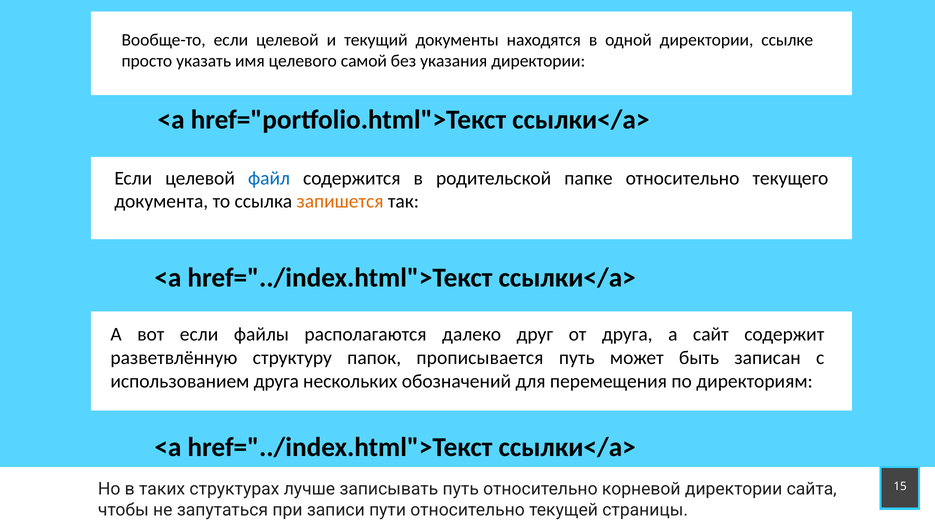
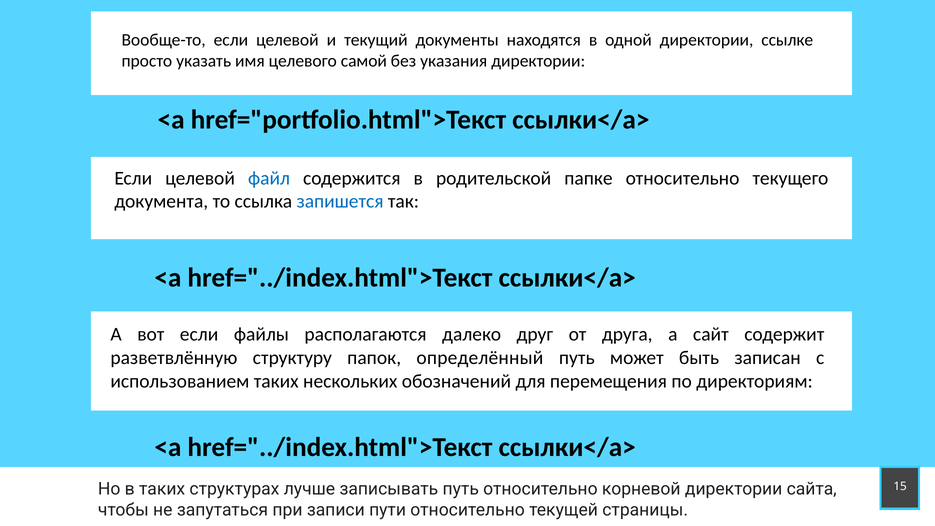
запишется colour: orange -> blue
прописывается: прописывается -> определённый
использованием друга: друга -> таких
